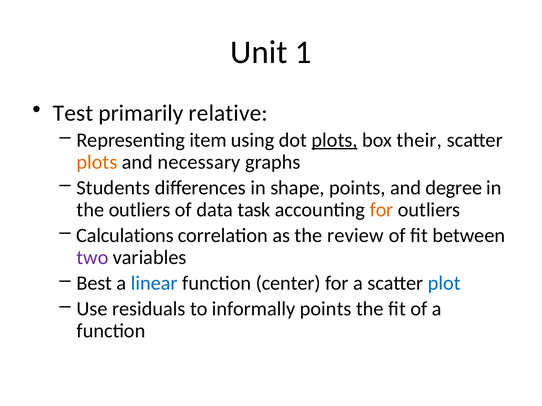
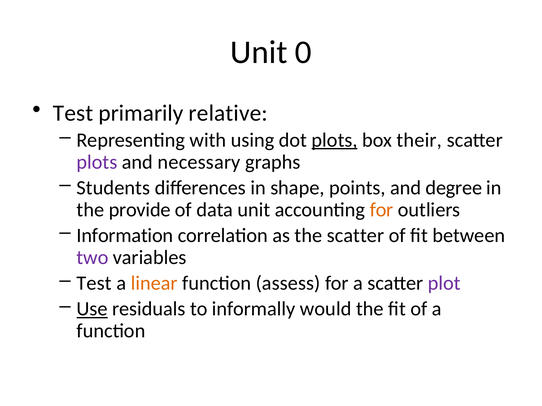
1: 1 -> 0
item: item -> with
plots at (97, 162) colour: orange -> purple
the outliers: outliers -> provide
data task: task -> unit
Calculations: Calculations -> Information
the review: review -> scatter
Best at (94, 283): Best -> Test
linear colour: blue -> orange
center: center -> assess
plot colour: blue -> purple
Use underline: none -> present
informally points: points -> would
